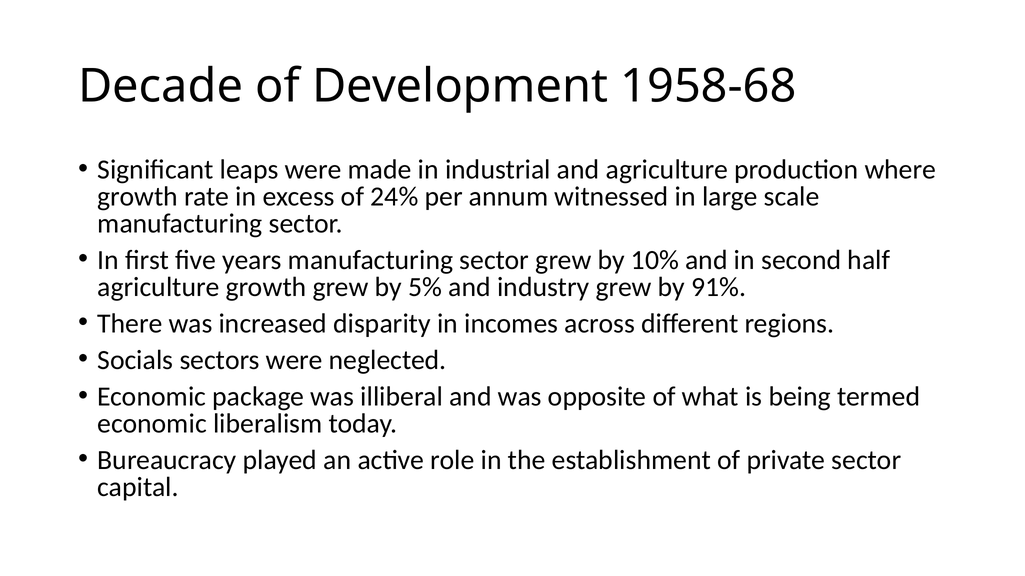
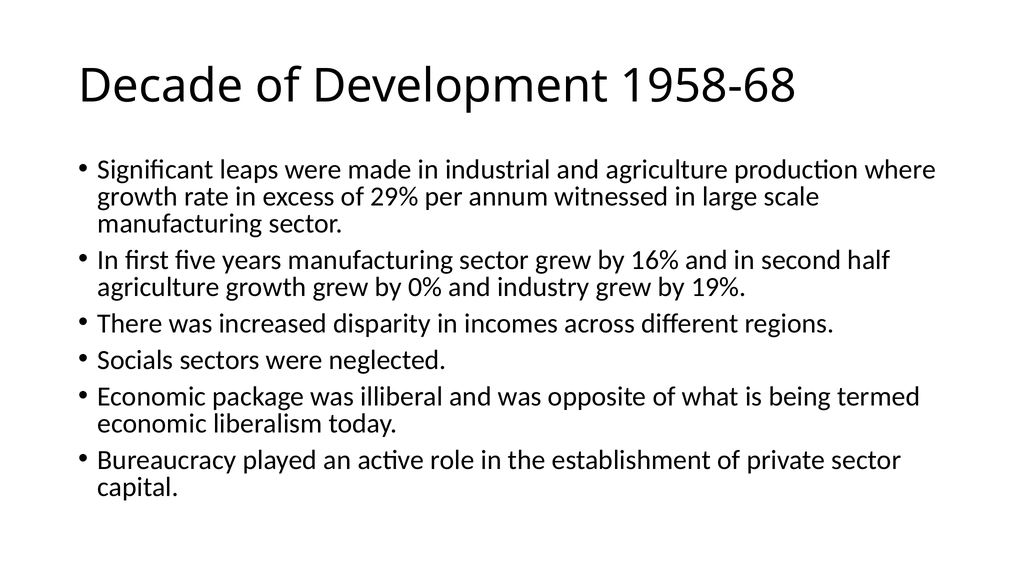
24%: 24% -> 29%
10%: 10% -> 16%
5%: 5% -> 0%
91%: 91% -> 19%
